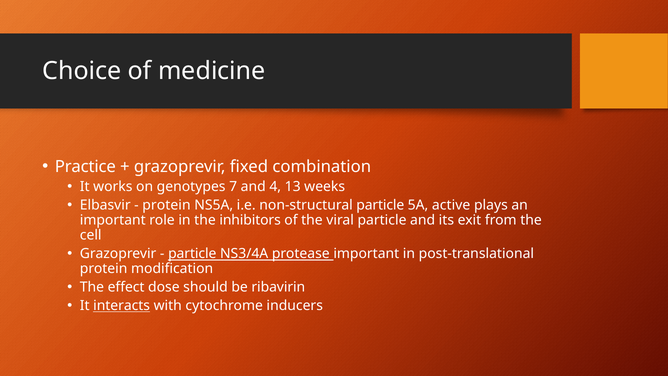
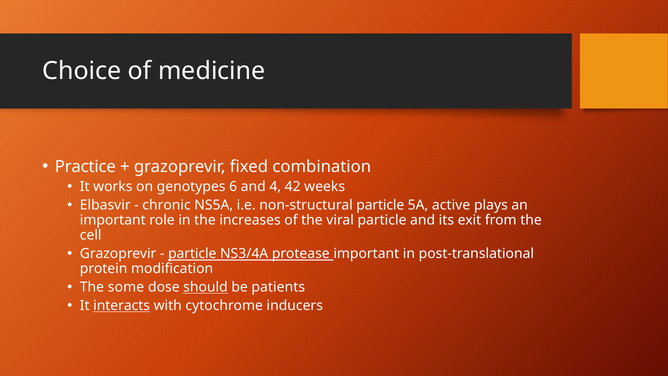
7: 7 -> 6
13: 13 -> 42
protein at (166, 205): protein -> chronic
inhibitors: inhibitors -> increases
effect: effect -> some
should underline: none -> present
ribavirin: ribavirin -> patients
